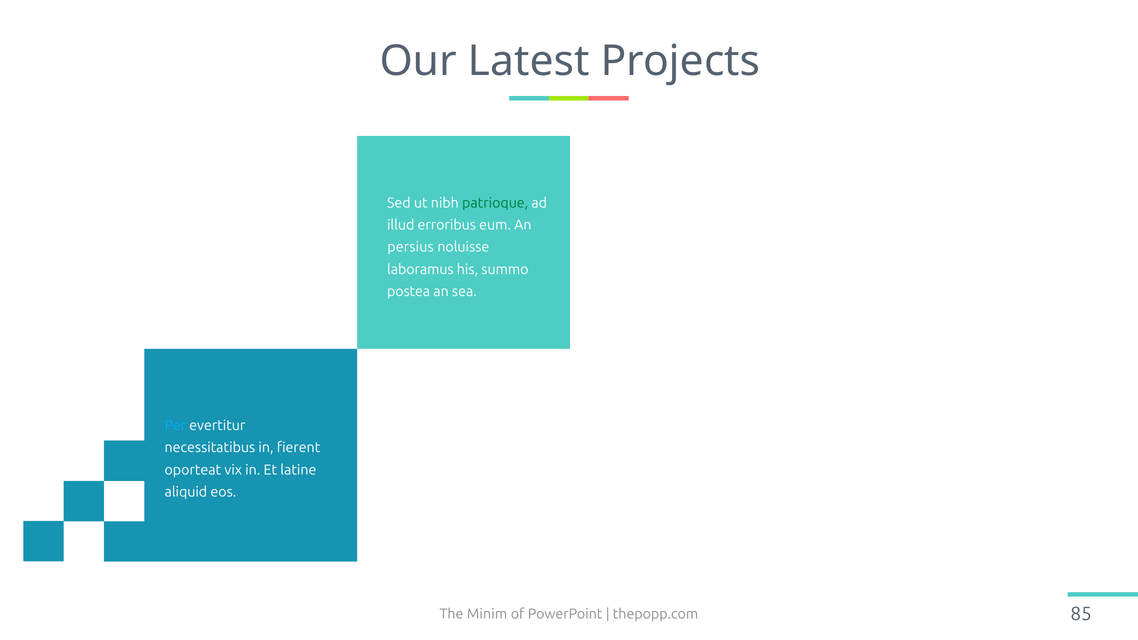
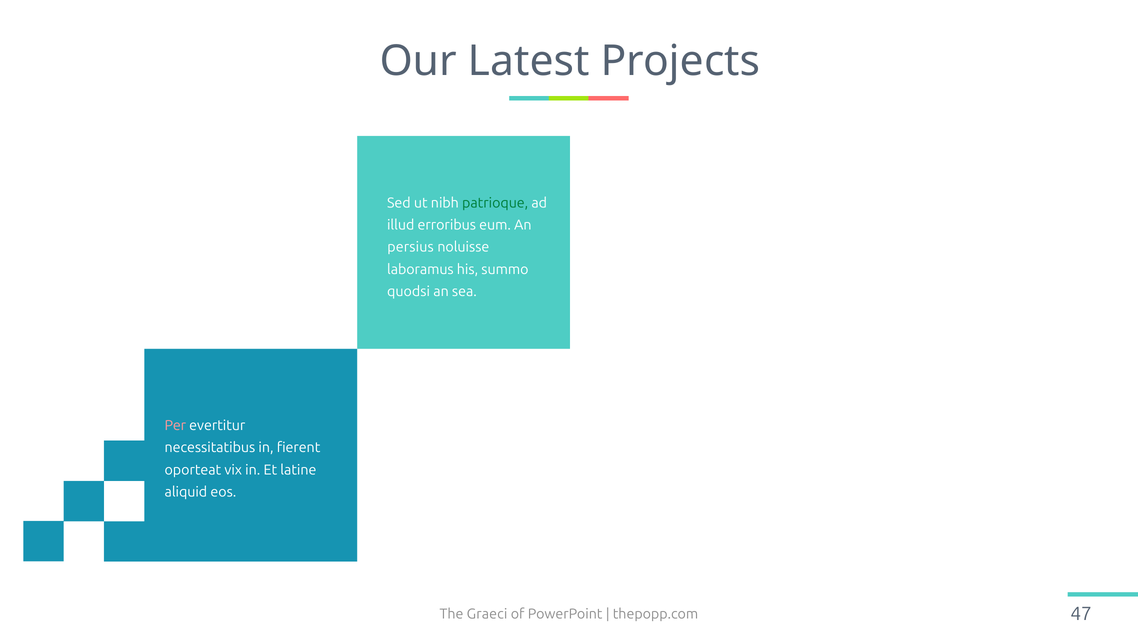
postea: postea -> quodsi
Per colour: light blue -> pink
Minim: Minim -> Graeci
85: 85 -> 47
